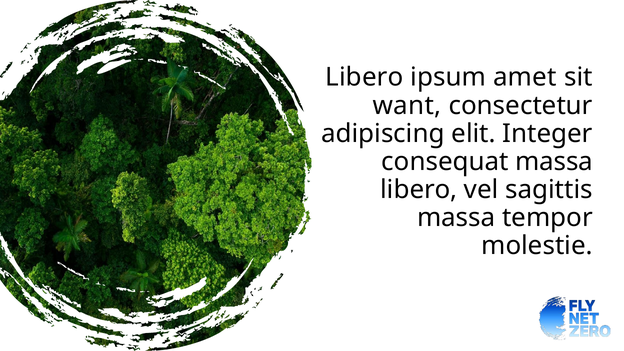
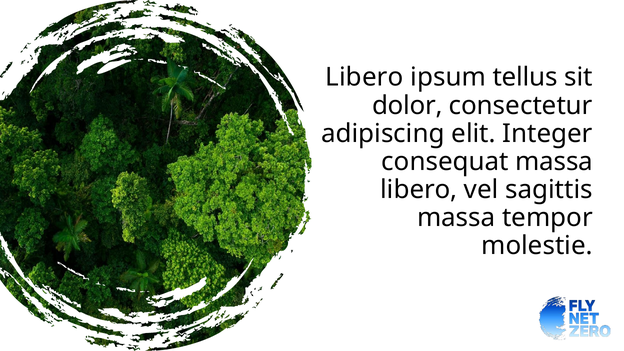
amet: amet -> tellus
want: want -> dolor
